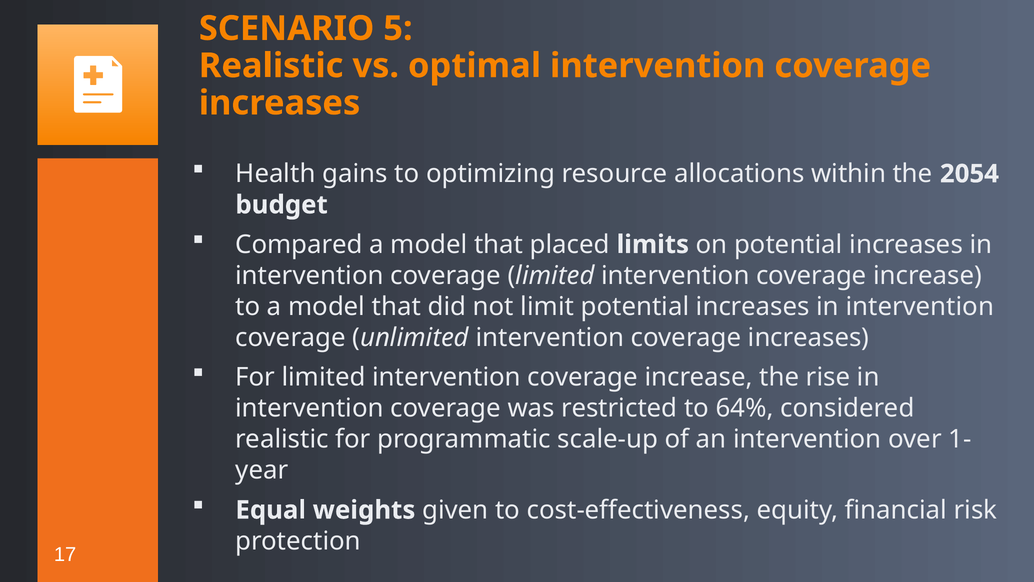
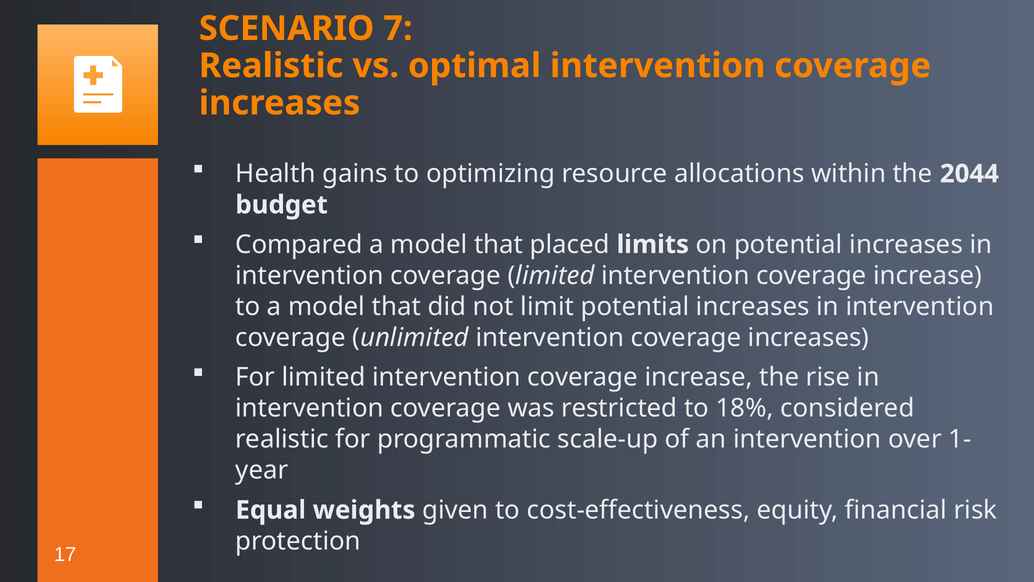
5: 5 -> 7
2054: 2054 -> 2044
64%: 64% -> 18%
